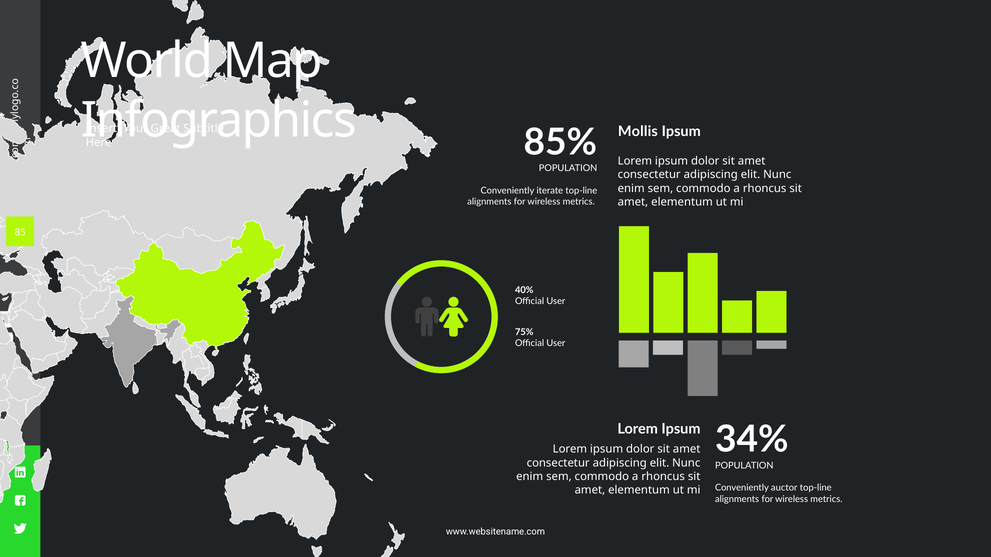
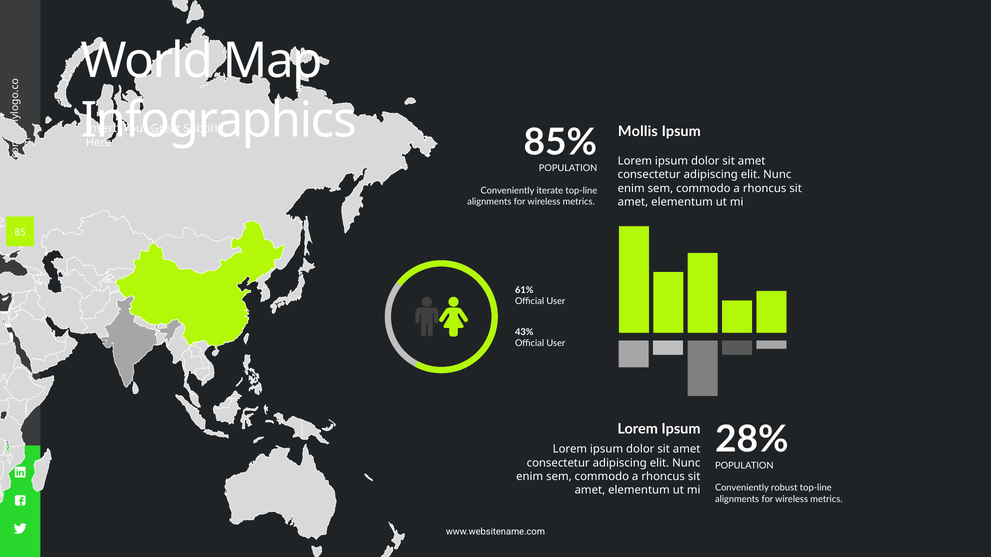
40%: 40% -> 61%
75%: 75% -> 43%
34%: 34% -> 28%
auctor: auctor -> robust
